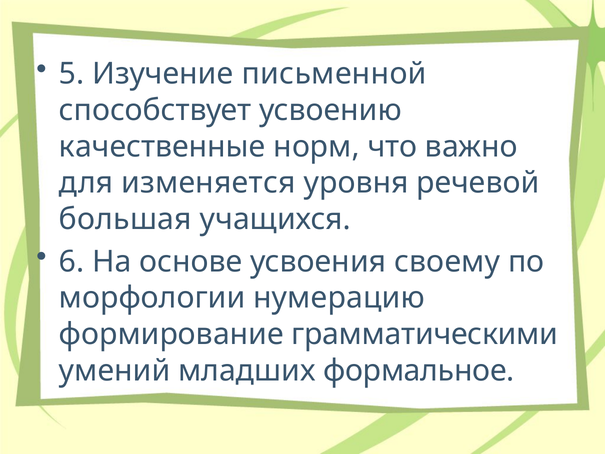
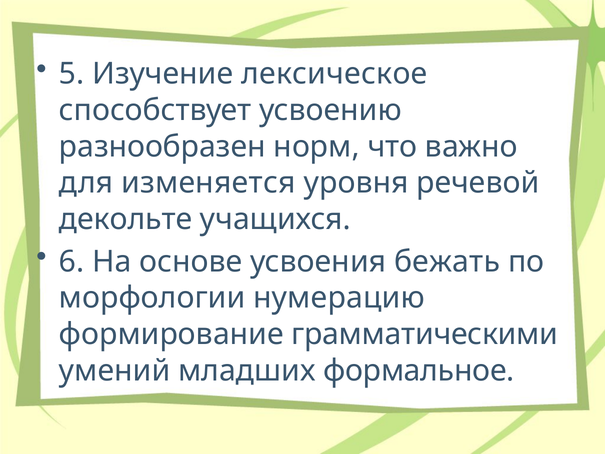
письменной: письменной -> лексическое
качественные: качественные -> разнообразен
большая: большая -> декольте
своему: своему -> бежать
